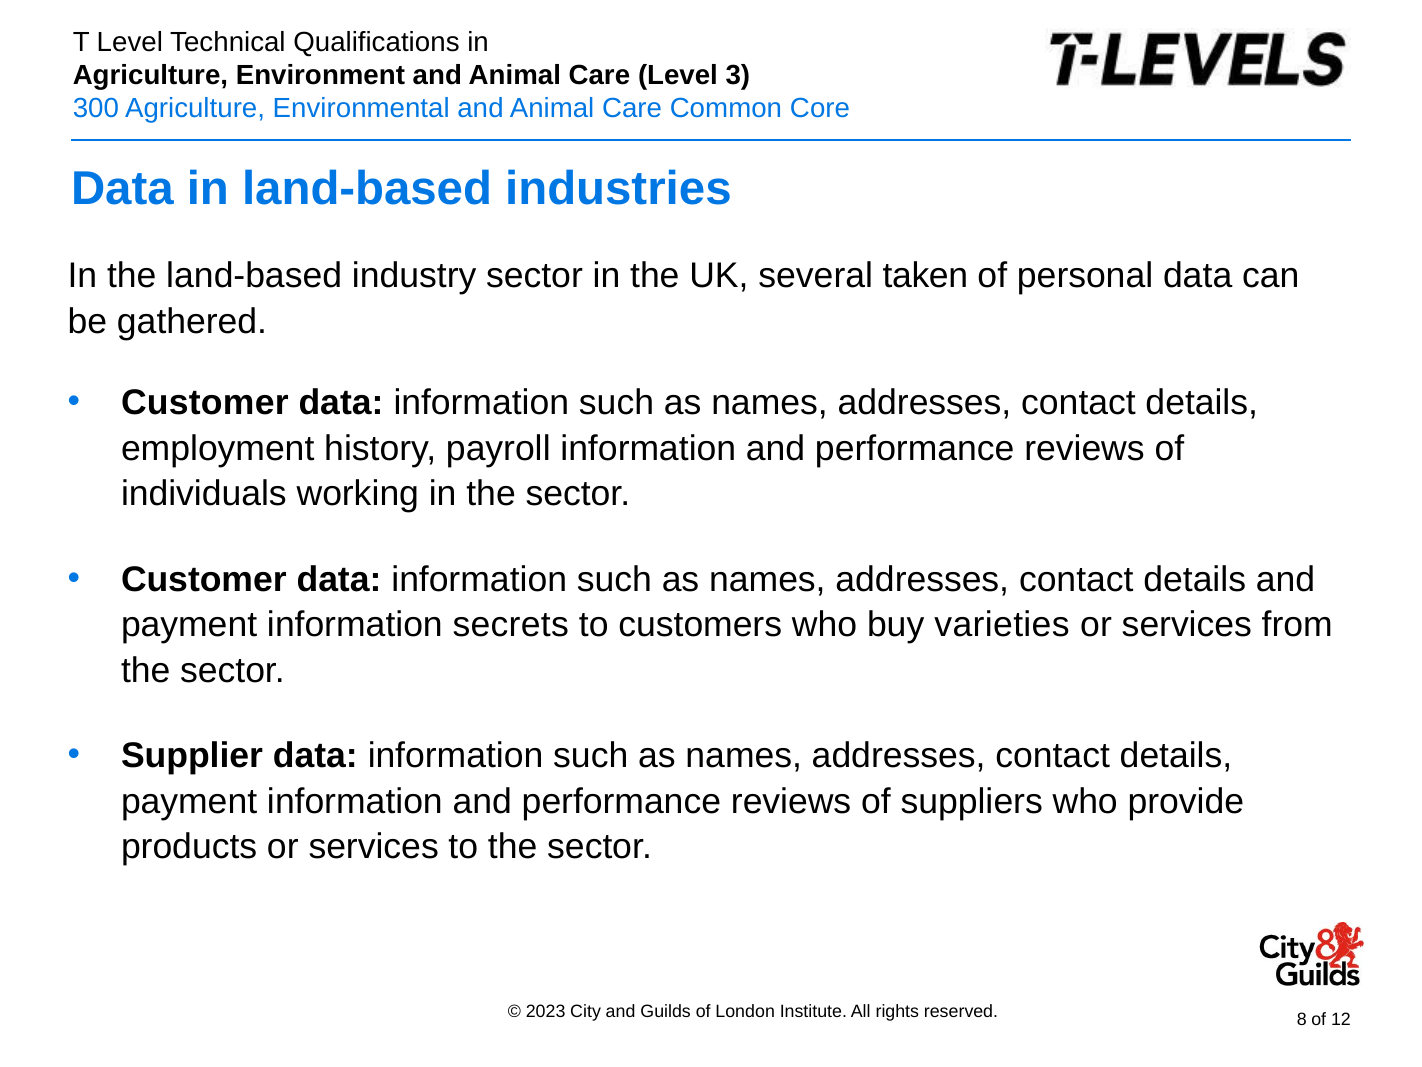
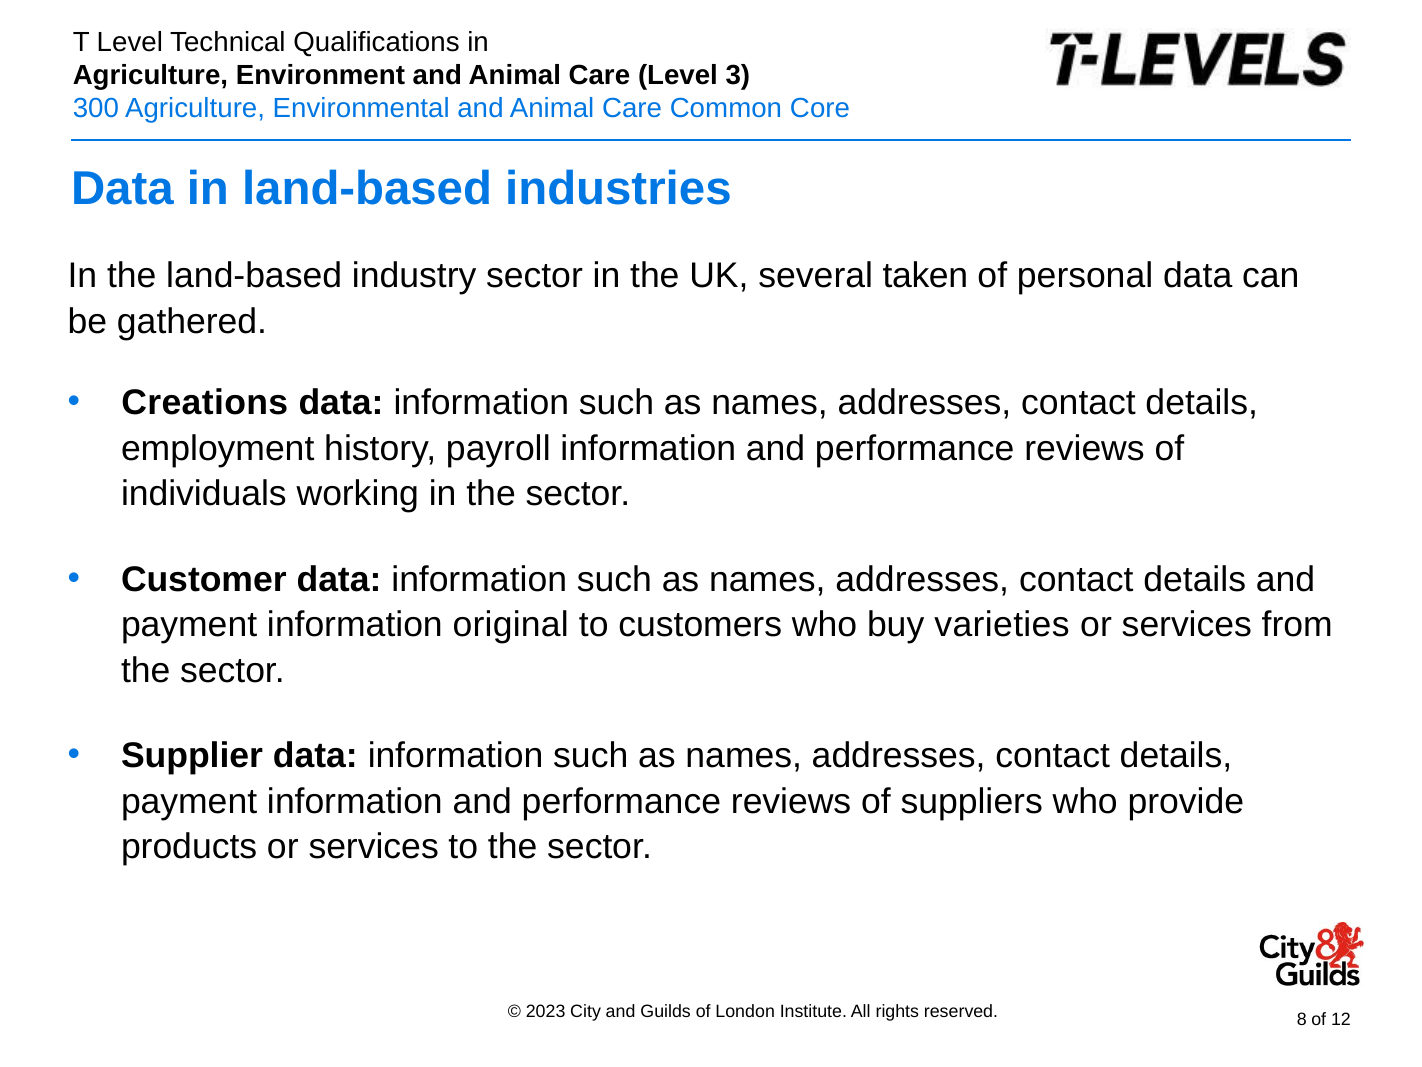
Customer at (205, 403): Customer -> Creations
secrets: secrets -> original
